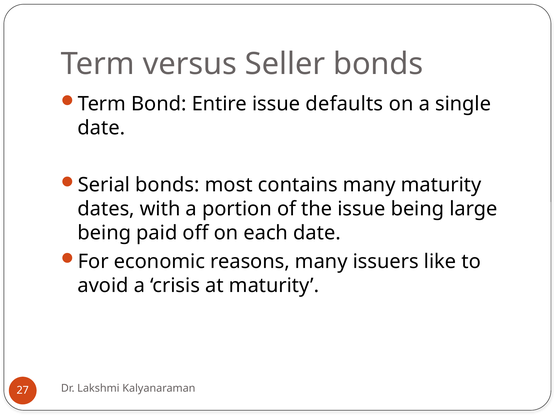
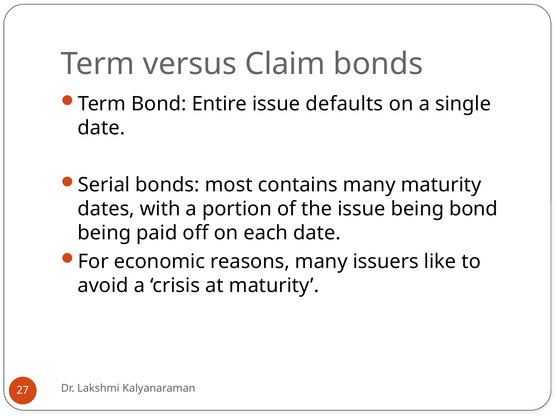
Seller: Seller -> Claim
being large: large -> bond
